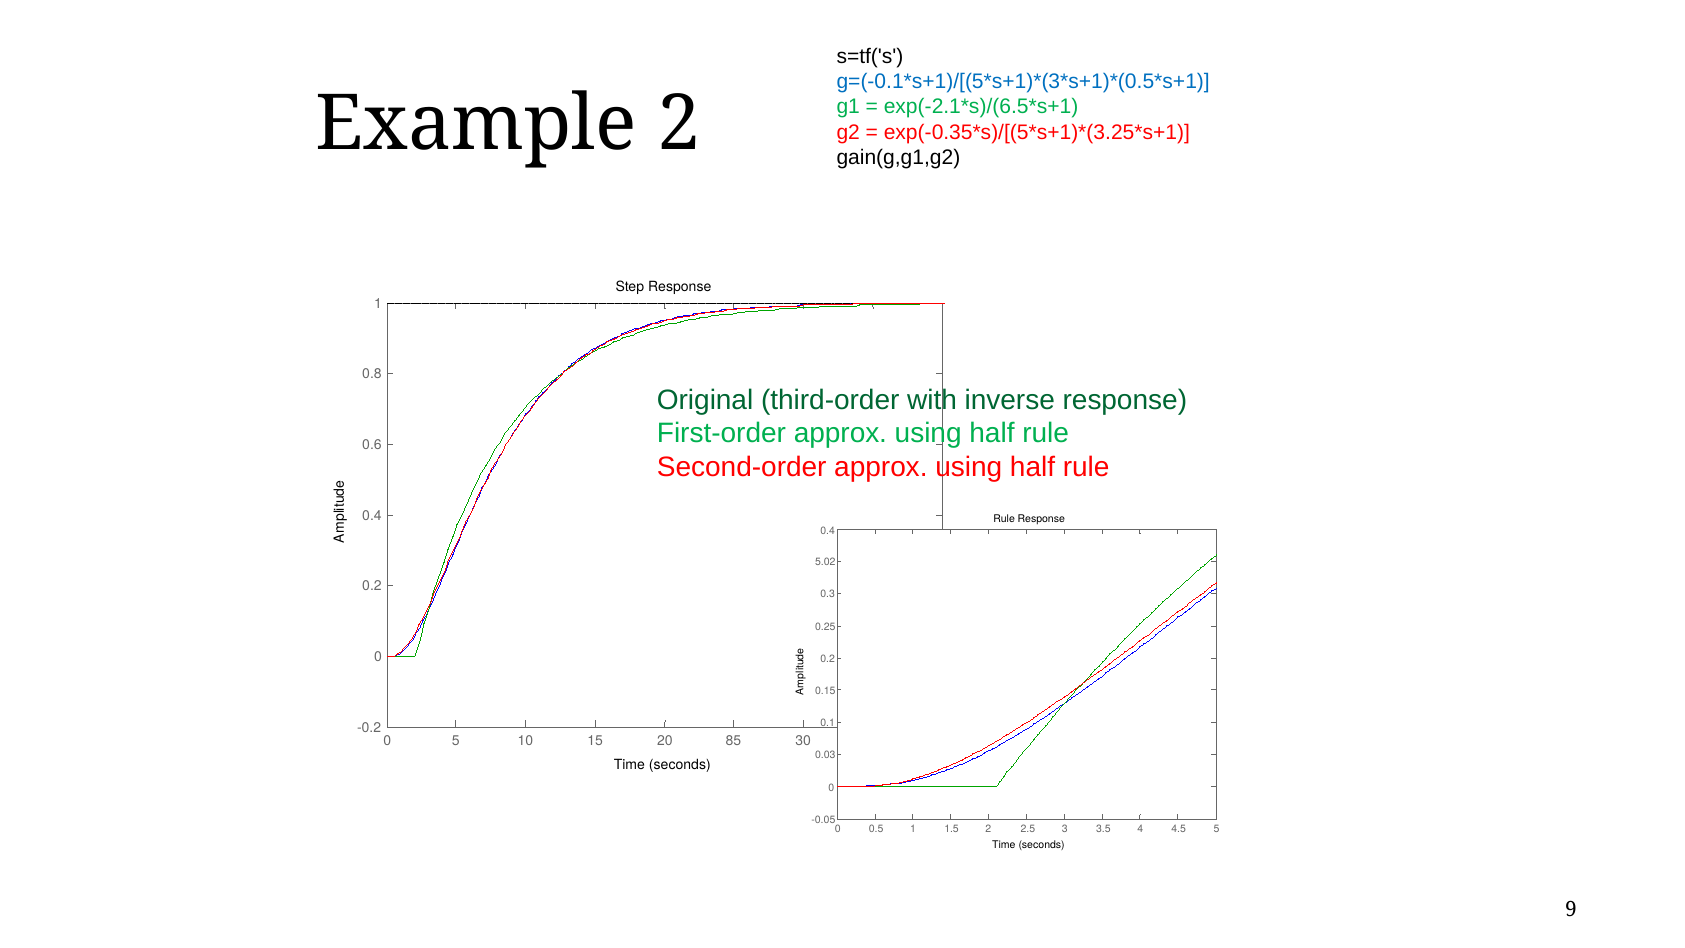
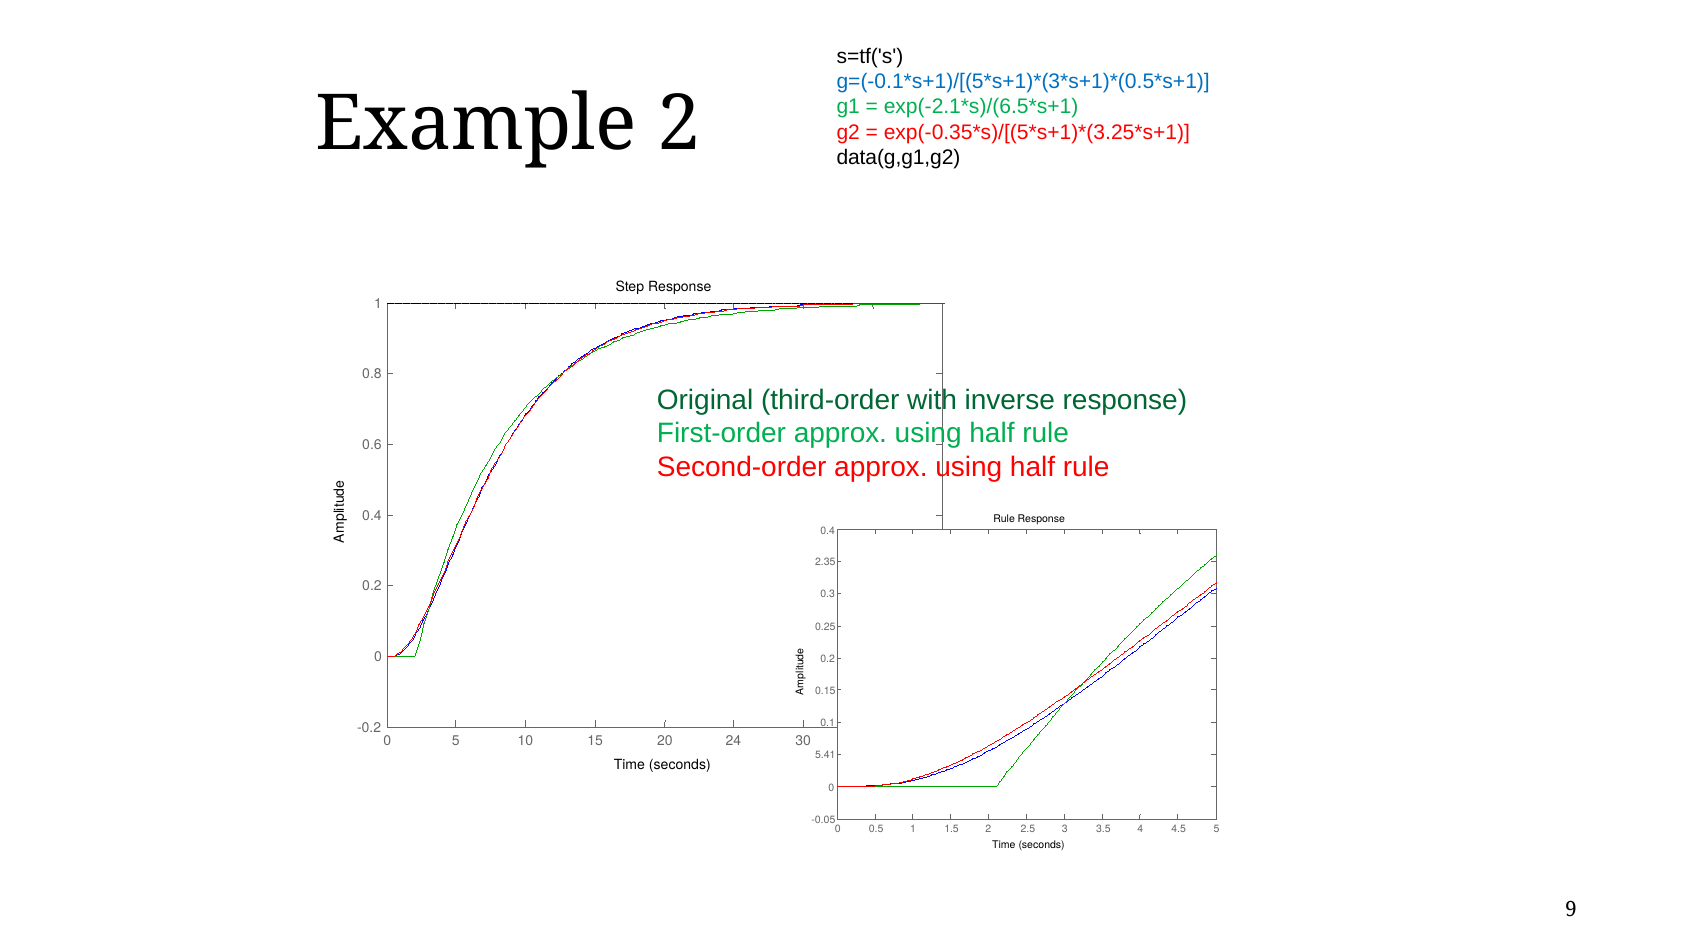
gain(g,g1,g2: gain(g,g1,g2 -> data(g,g1,g2
5.02: 5.02 -> 2.35
85: 85 -> 24
0.03: 0.03 -> 5.41
